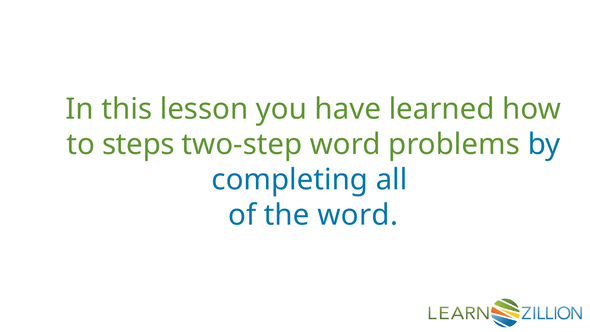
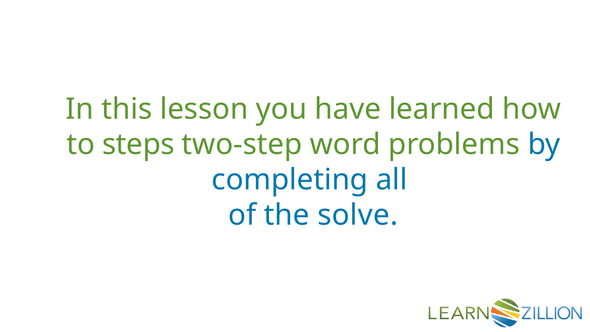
the word: word -> solve
